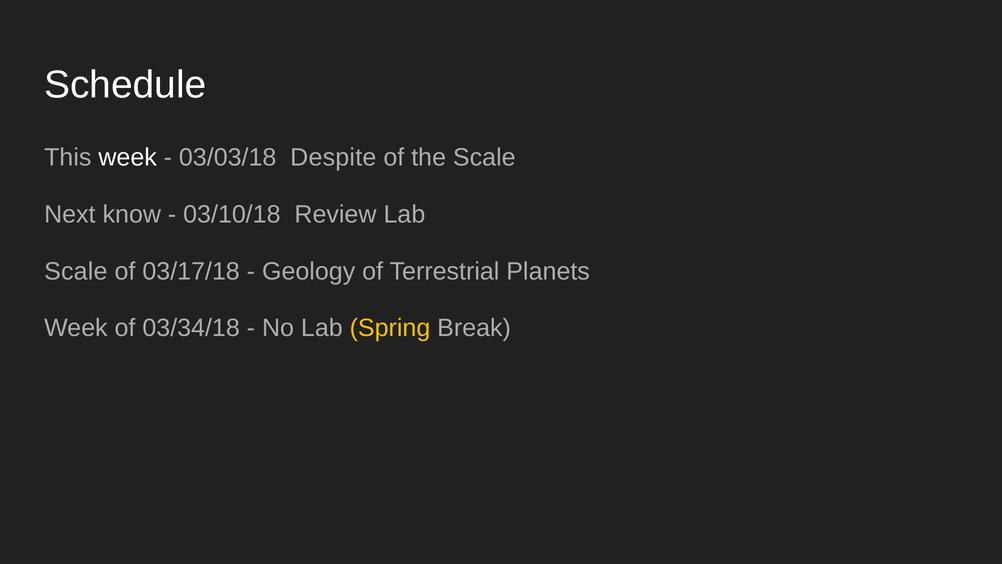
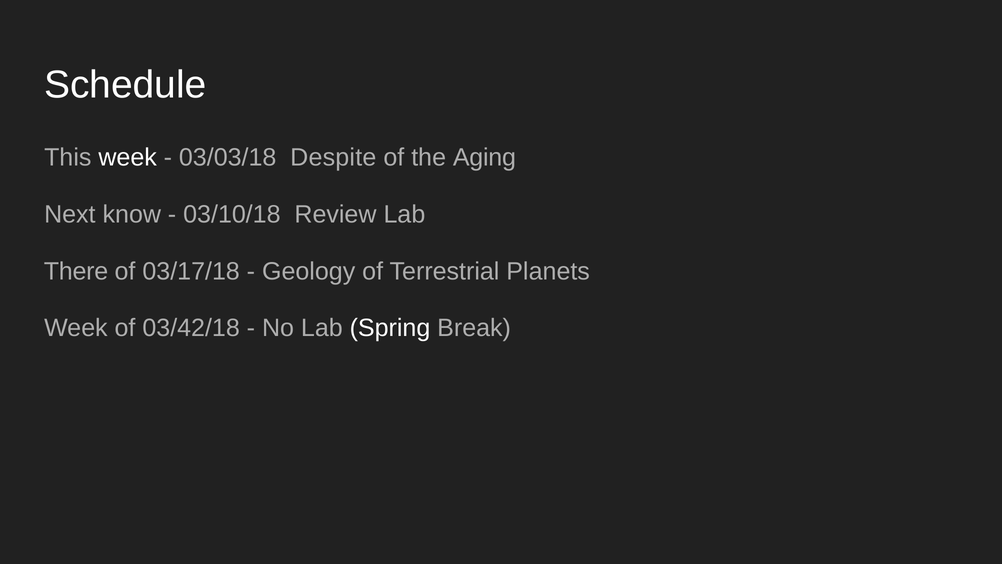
the Scale: Scale -> Aging
Scale at (76, 271): Scale -> There
03/34/18: 03/34/18 -> 03/42/18
Spring colour: yellow -> white
